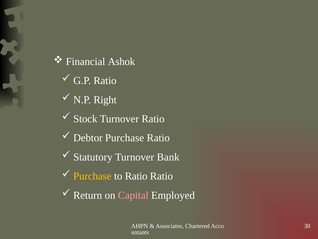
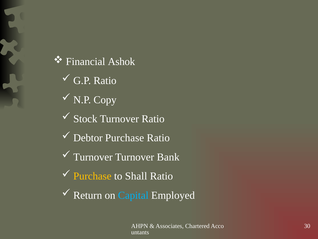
Right: Right -> Copy
Statutory at (93, 157): Statutory -> Turnover
to Ratio: Ratio -> Shall
Capital colour: pink -> light blue
